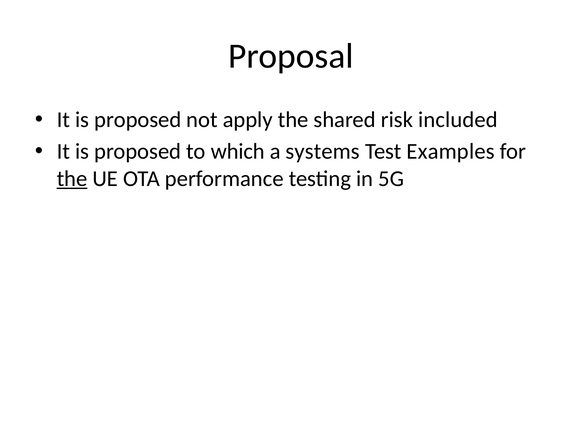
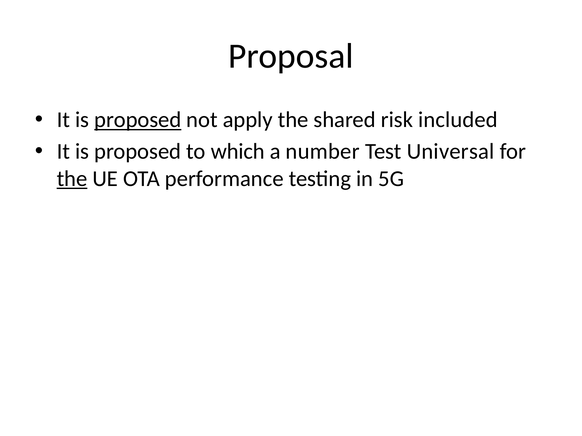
proposed at (138, 120) underline: none -> present
systems: systems -> number
Examples: Examples -> Universal
